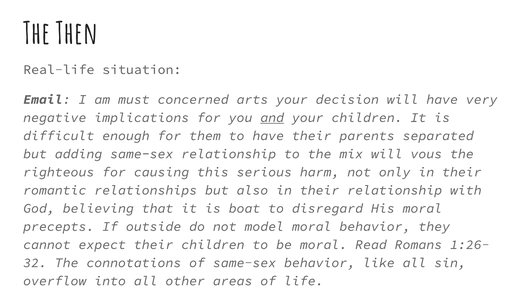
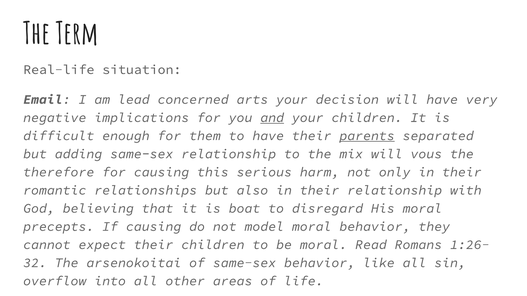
Then: Then -> Term
must: must -> lead
parents underline: none -> present
righteous: righteous -> therefore
If outside: outside -> causing
connotations: connotations -> arsenokoitai
